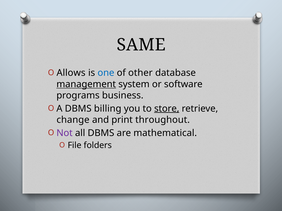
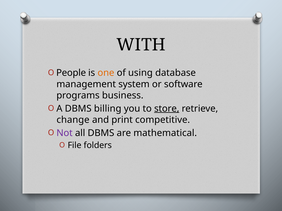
SAME: SAME -> WITH
Allows: Allows -> People
one colour: blue -> orange
other: other -> using
management underline: present -> none
throughout: throughout -> competitive
